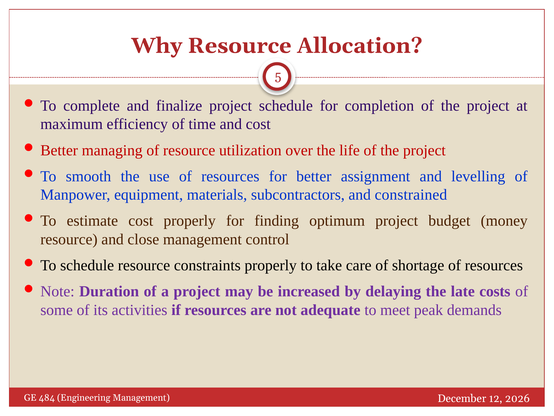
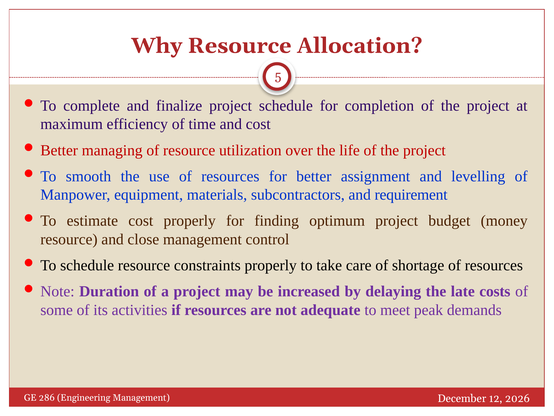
constrained: constrained -> requirement
484: 484 -> 286
